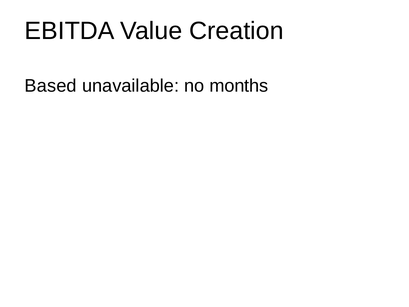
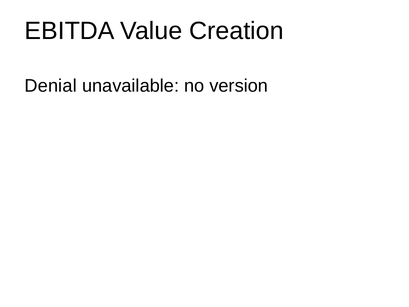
Based: Based -> Denial
months: months -> version
